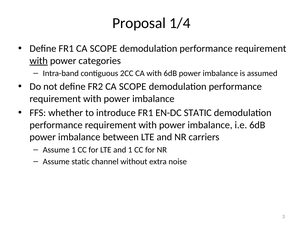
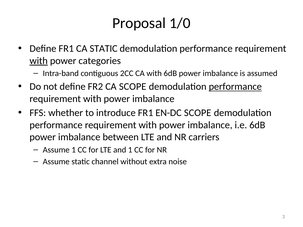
1/4: 1/4 -> 1/0
FR1 CA SCOPE: SCOPE -> STATIC
performance at (235, 87) underline: none -> present
EN-DC STATIC: STATIC -> SCOPE
